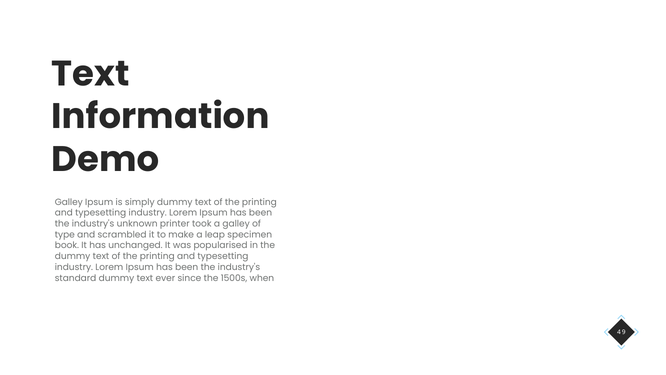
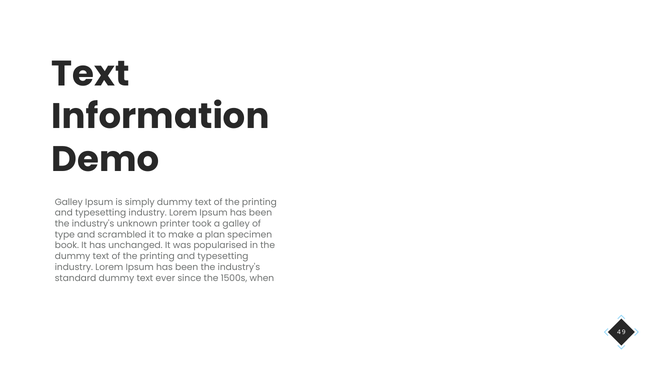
leap: leap -> plan
